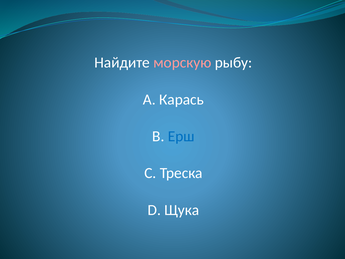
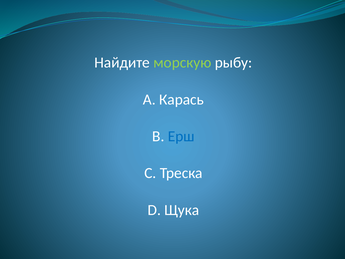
морскую colour: pink -> light green
